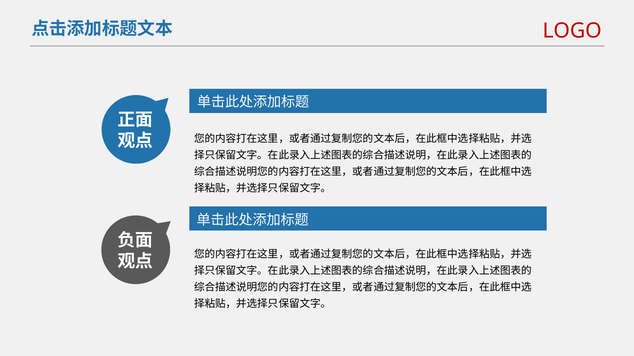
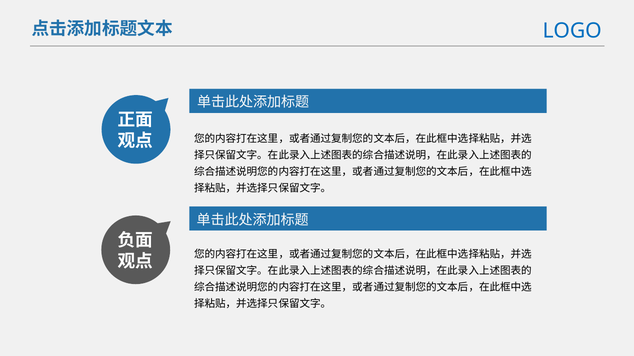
LOGO colour: red -> blue
